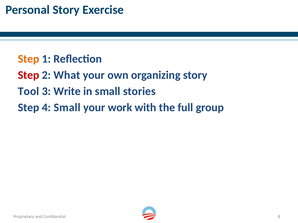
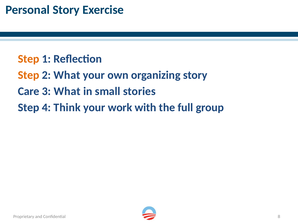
Step at (29, 75) colour: red -> orange
Tool: Tool -> Care
3 Write: Write -> What
4 Small: Small -> Think
